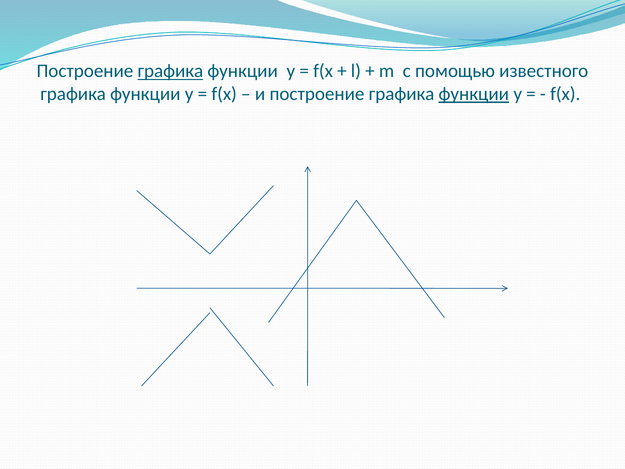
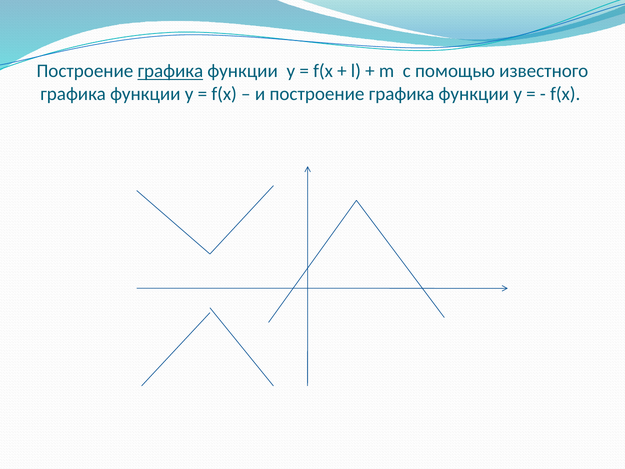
функции at (474, 94) underline: present -> none
